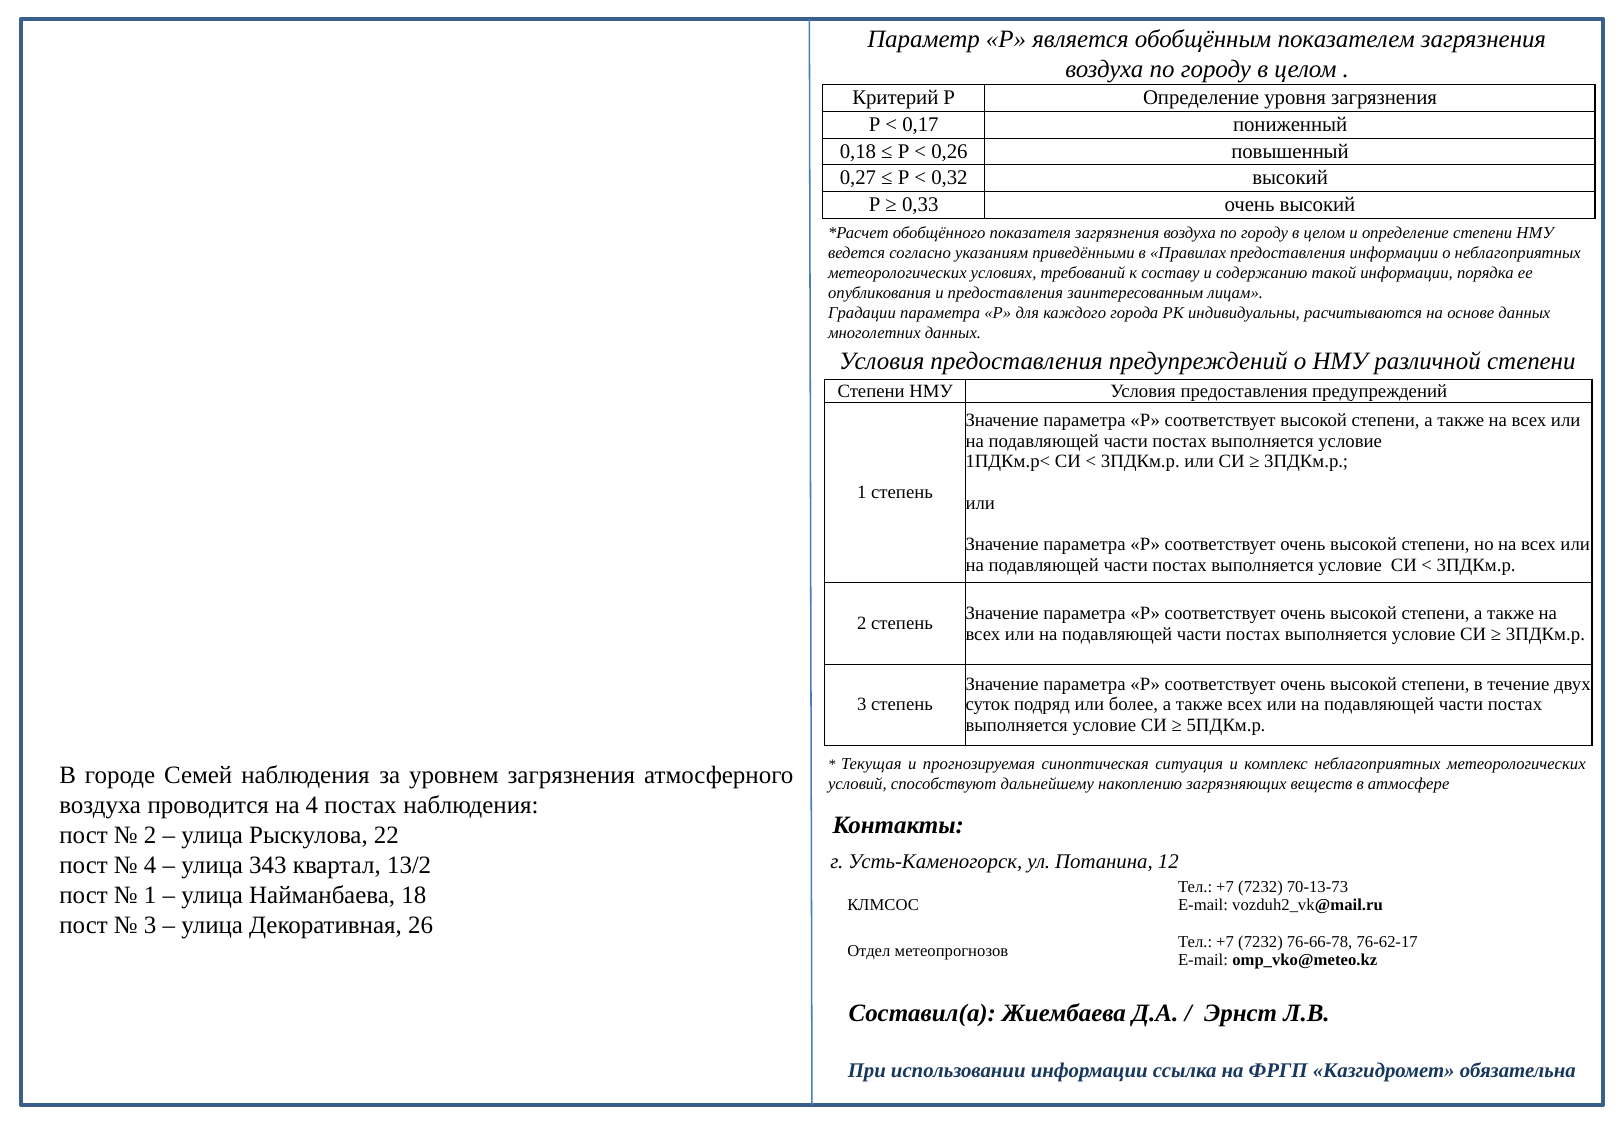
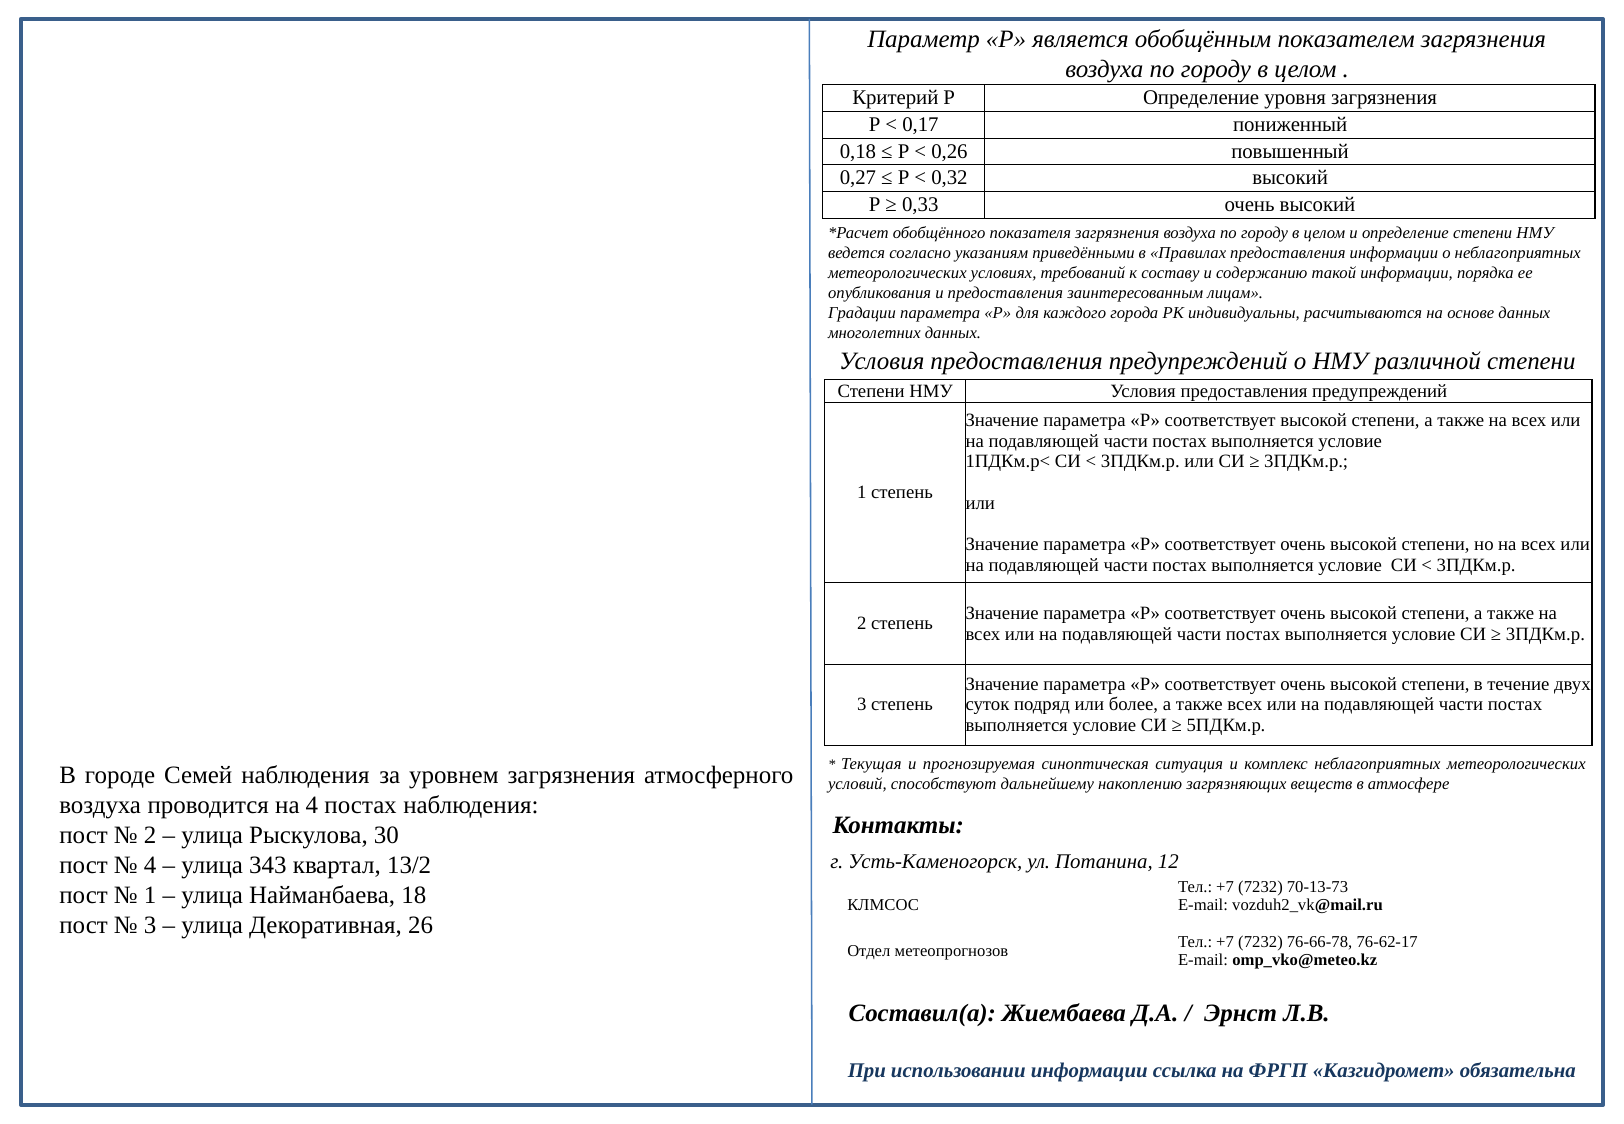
22: 22 -> 30
